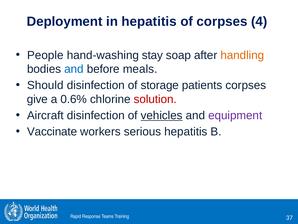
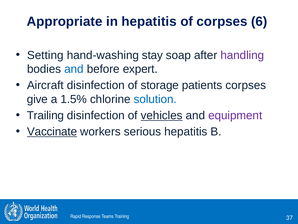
Deployment: Deployment -> Appropriate
4: 4 -> 6
People: People -> Setting
handling colour: orange -> purple
meals: meals -> expert
Should: Should -> Aircraft
0.6%: 0.6% -> 1.5%
solution colour: red -> blue
Aircraft: Aircraft -> Trailing
Vaccinate underline: none -> present
